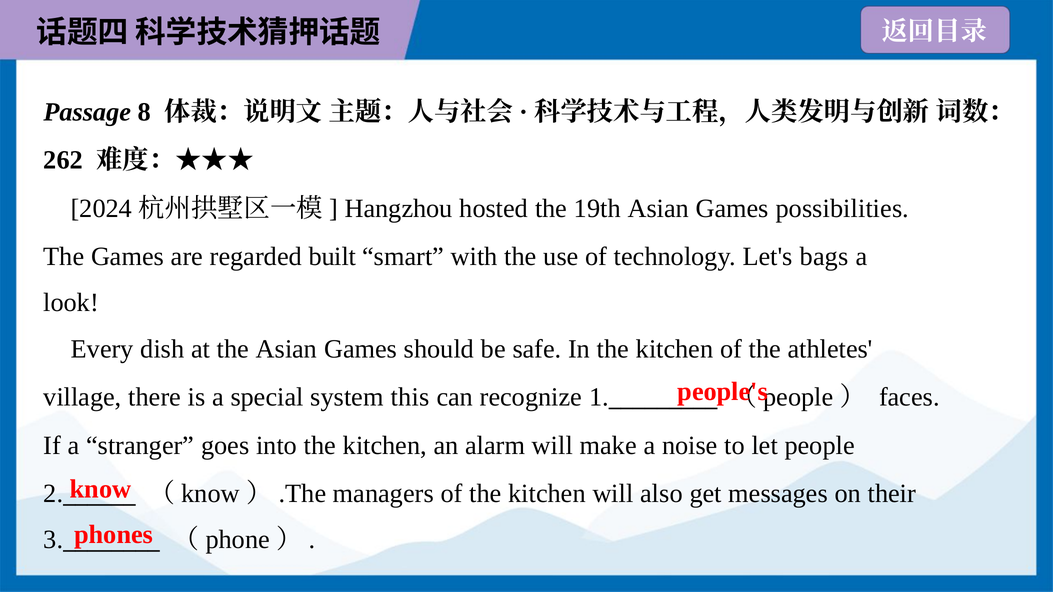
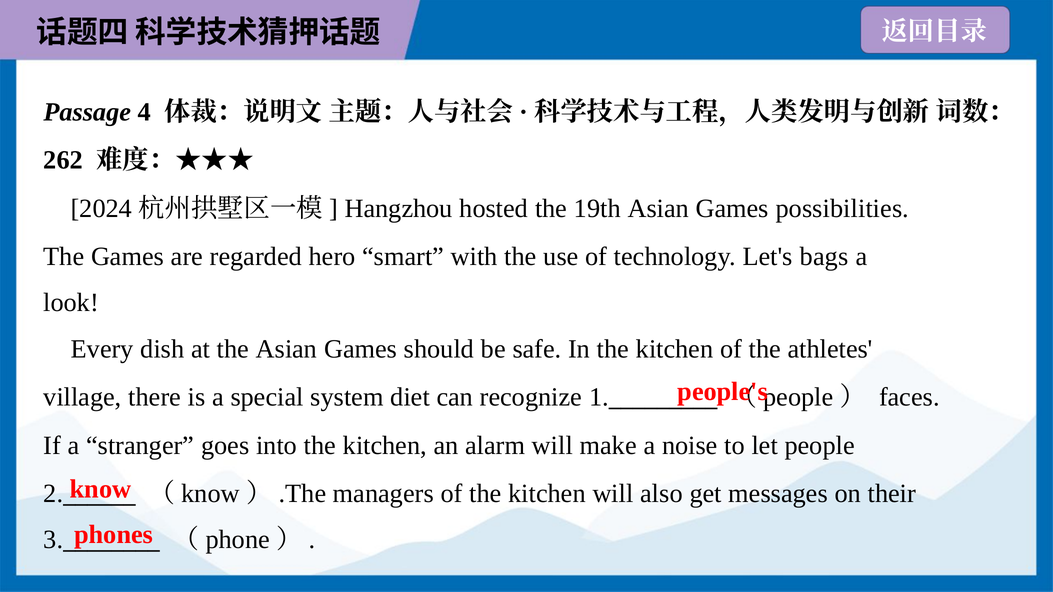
8: 8 -> 4
built: built -> hero
this: this -> diet
